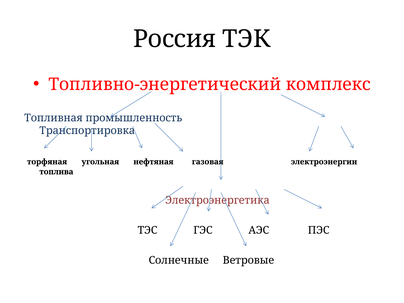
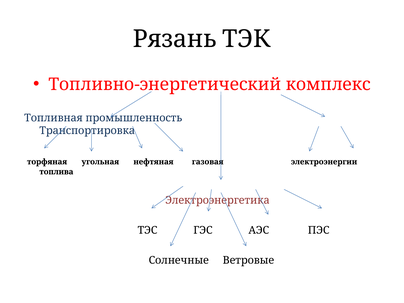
Россия: Россия -> Рязань
